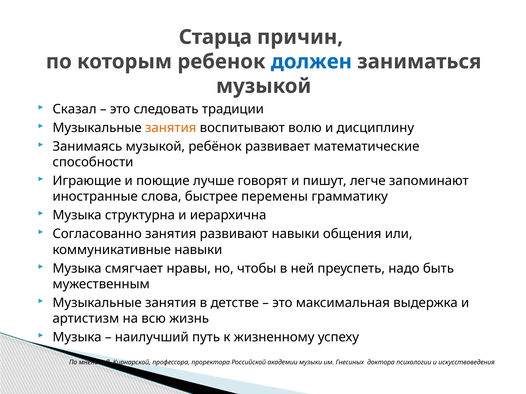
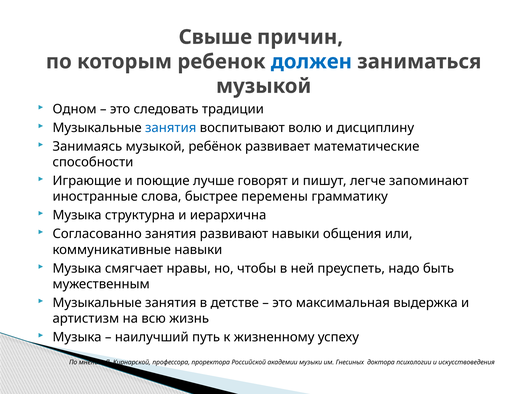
Старца: Старца -> Свыше
Сказал: Сказал -> Одном
занятия at (171, 128) colour: orange -> blue
